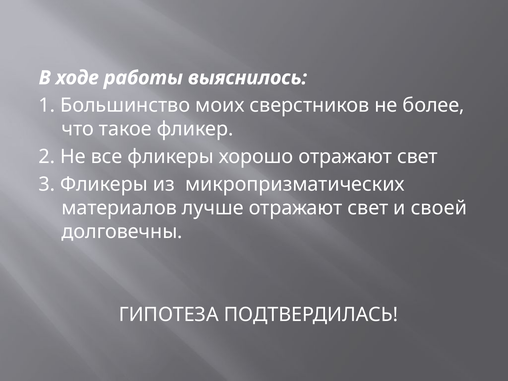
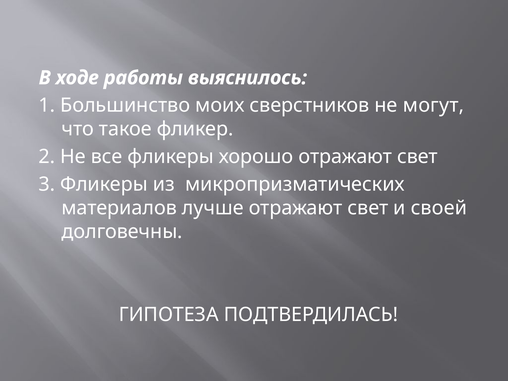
более: более -> могут
